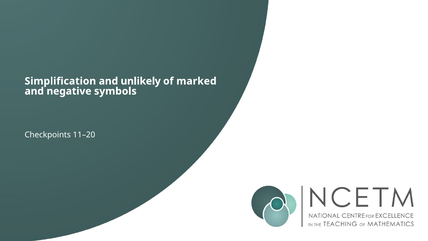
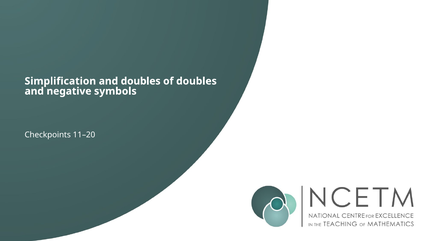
and unlikely: unlikely -> doubles
of marked: marked -> doubles
